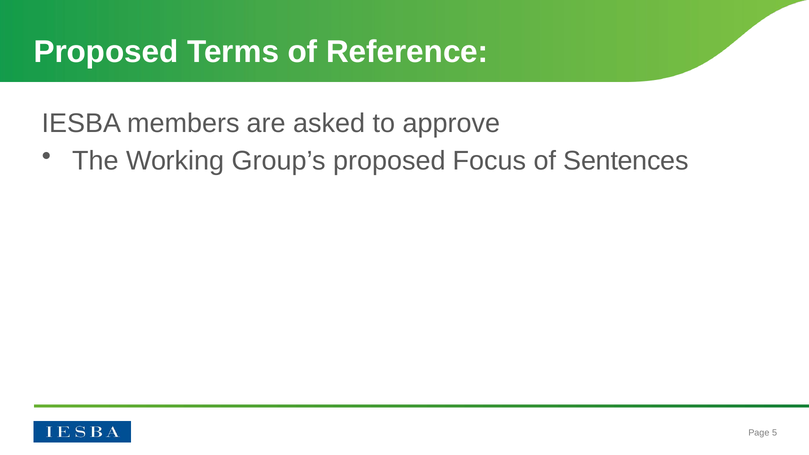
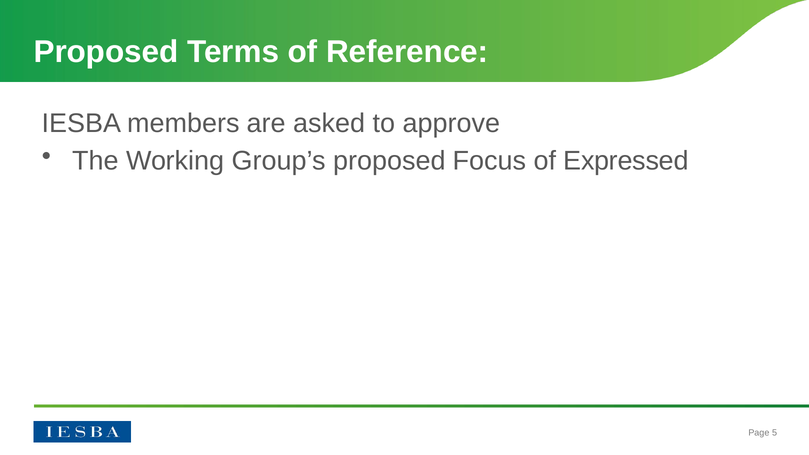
Sentences: Sentences -> Expressed
